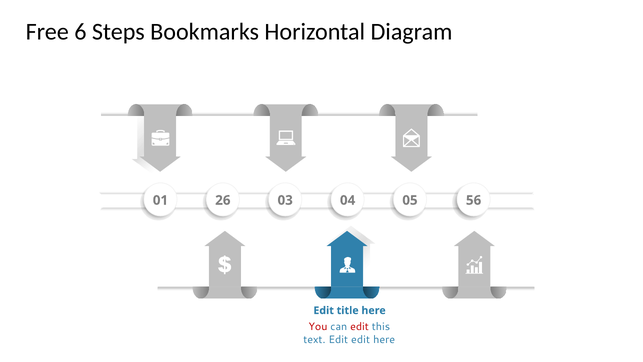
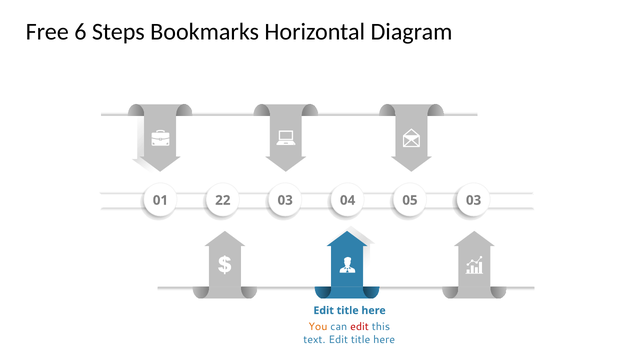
26: 26 -> 22
05 56: 56 -> 03
You colour: red -> orange
text Edit edit: edit -> title
